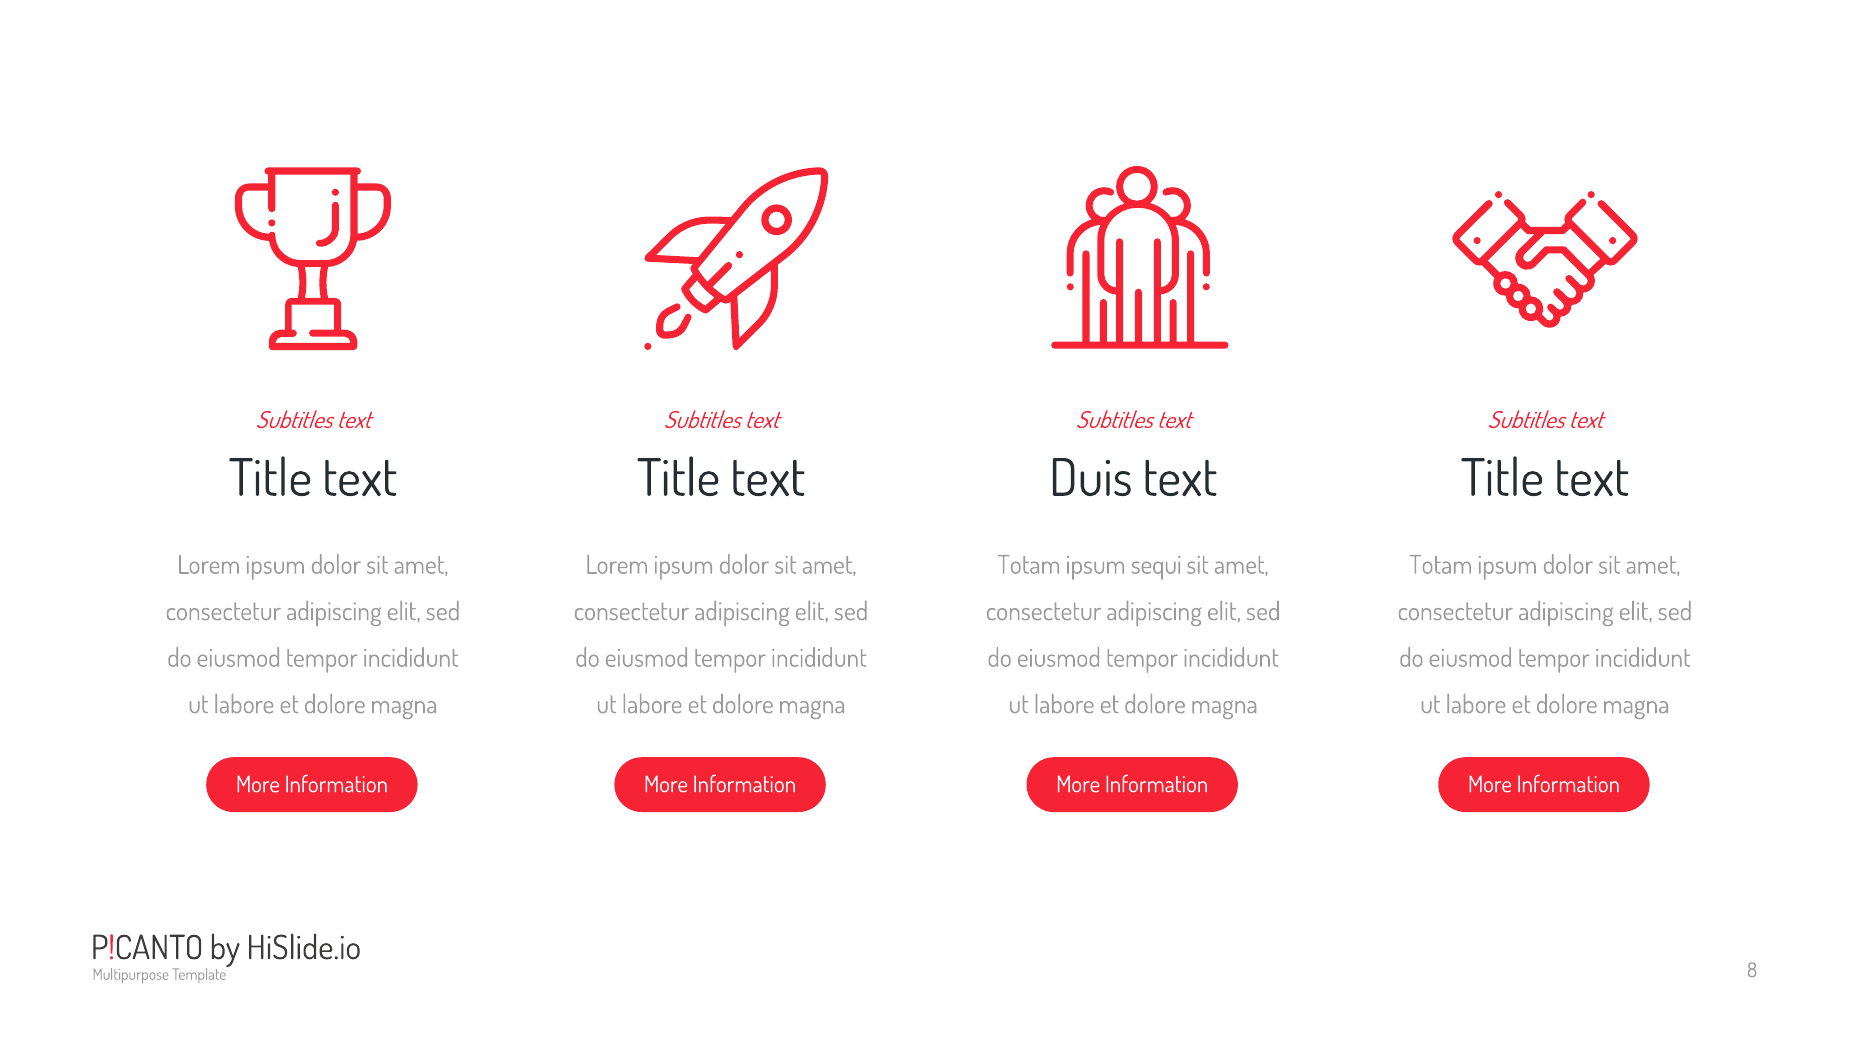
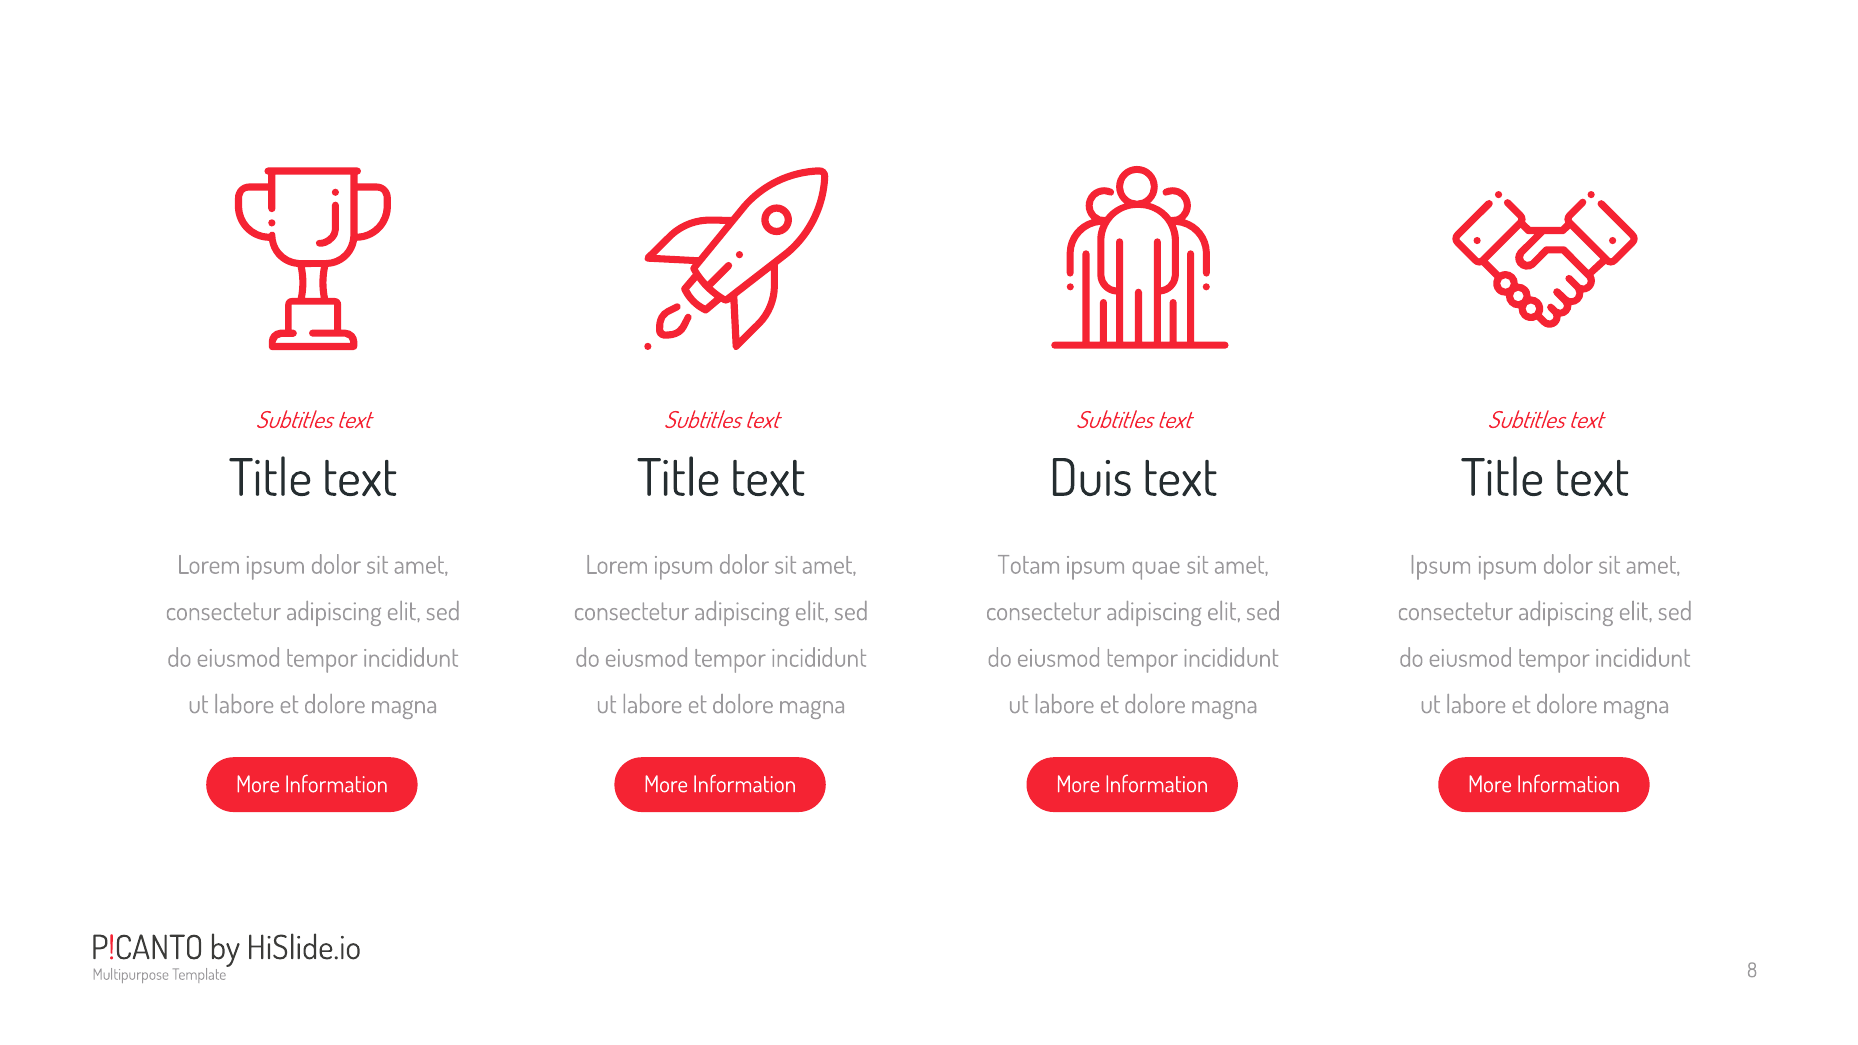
sequi: sequi -> quae
Totam at (1441, 565): Totam -> Ipsum
